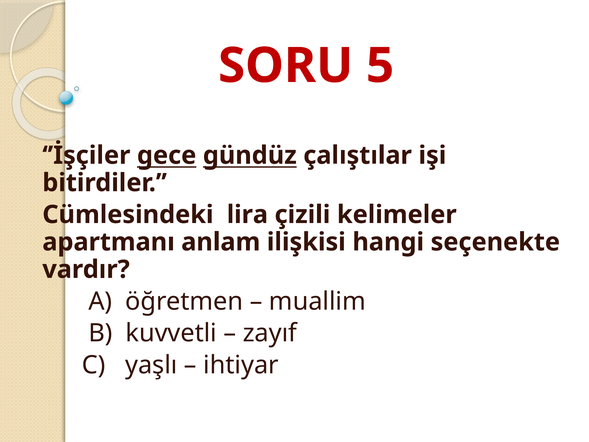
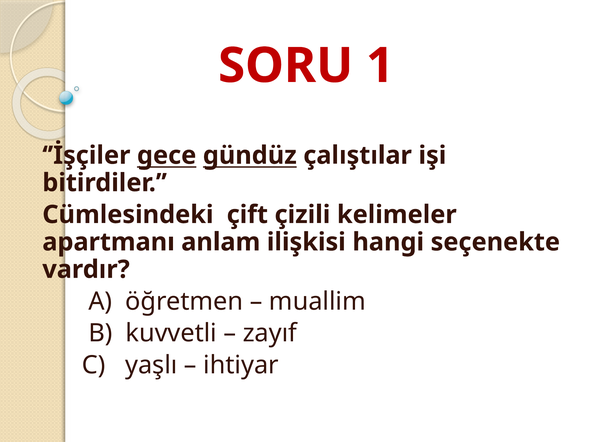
5: 5 -> 1
lira: lira -> çift
